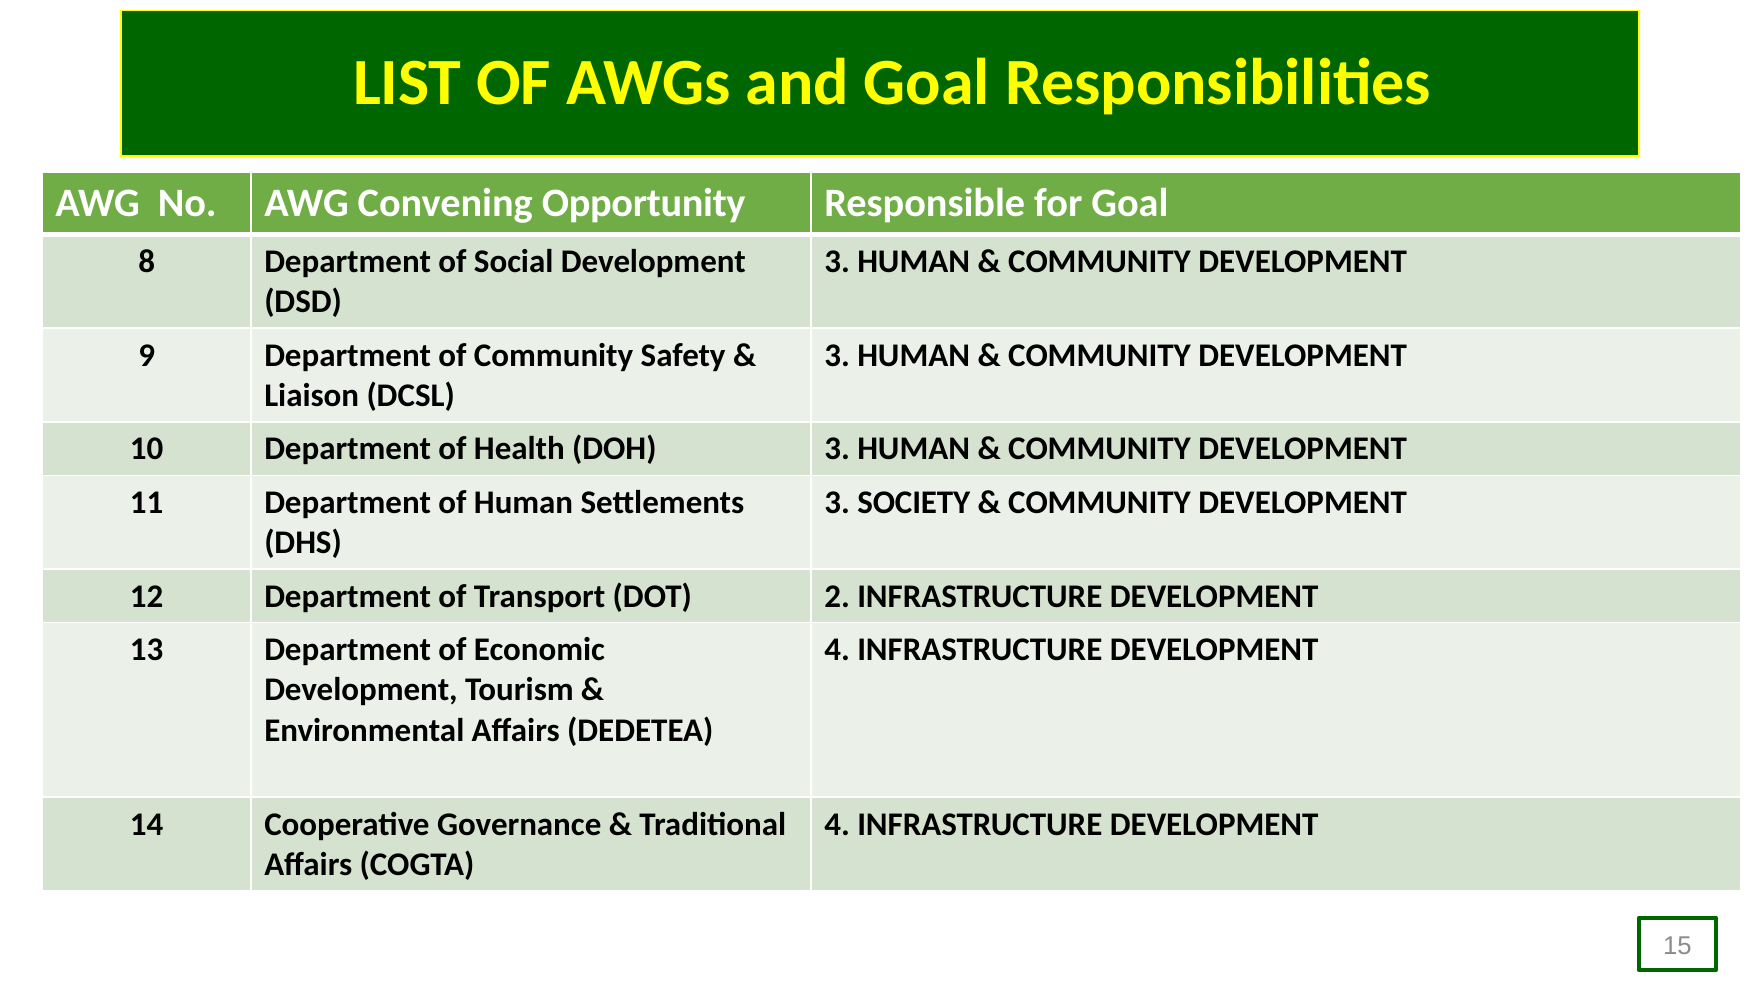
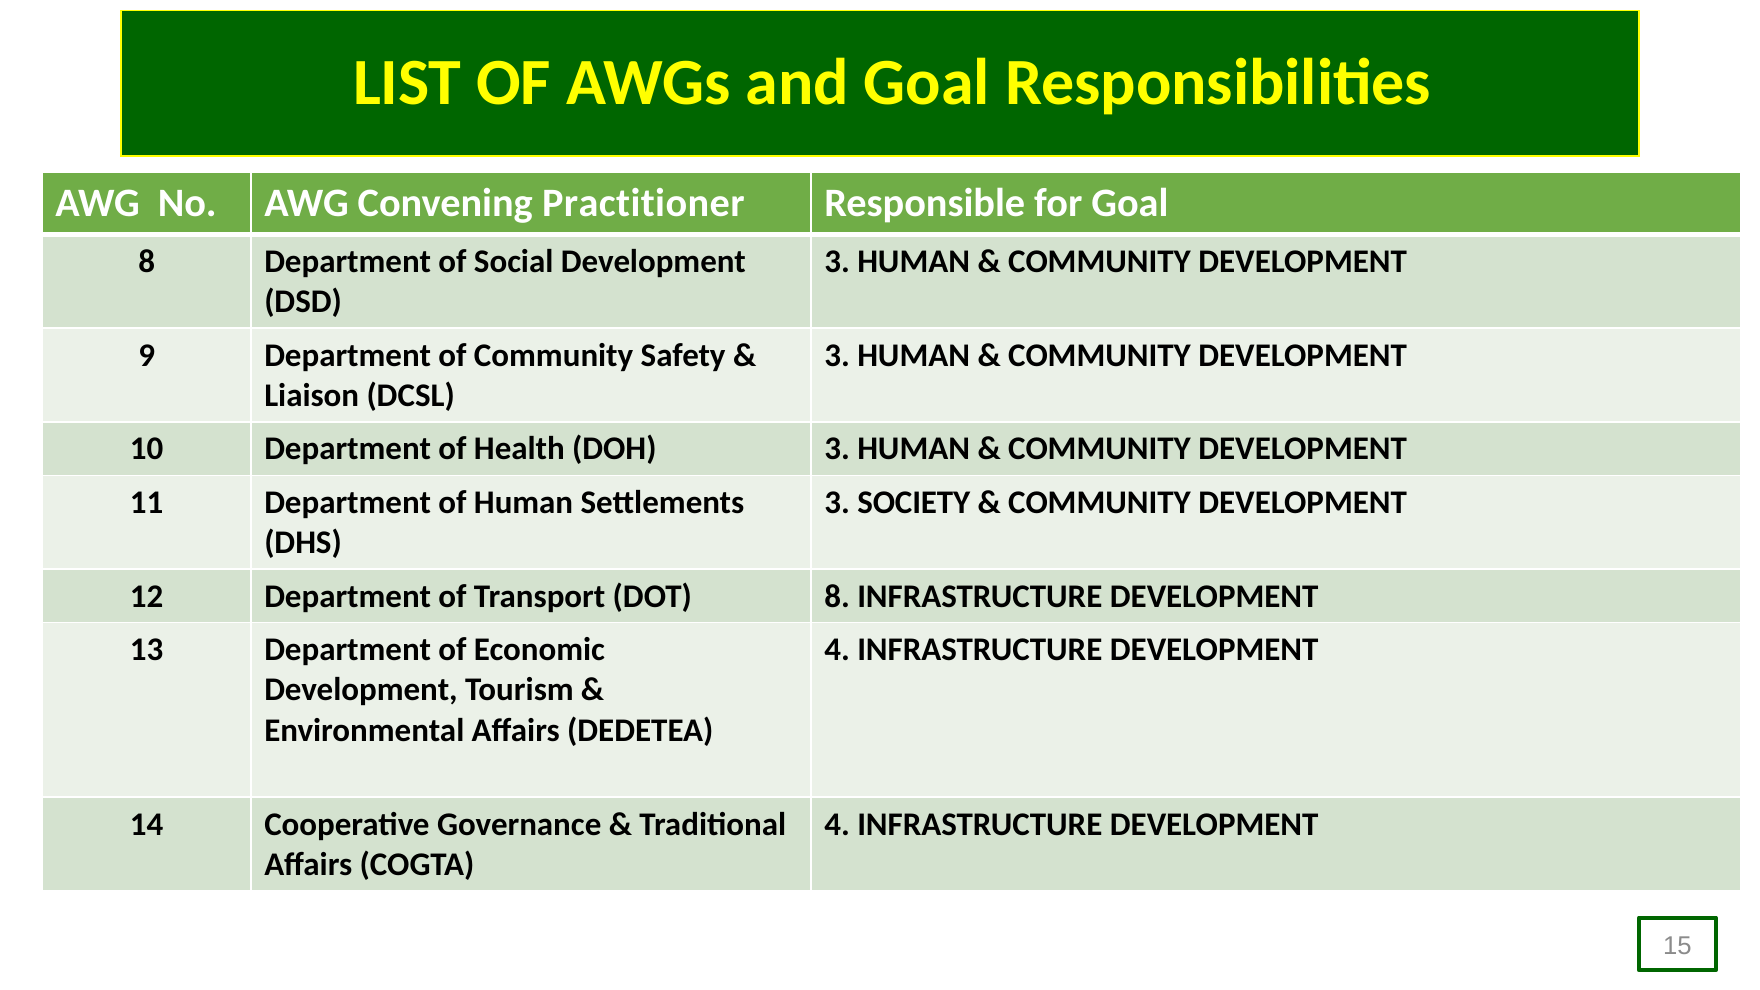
Opportunity: Opportunity -> Practitioner
DOT 2: 2 -> 8
